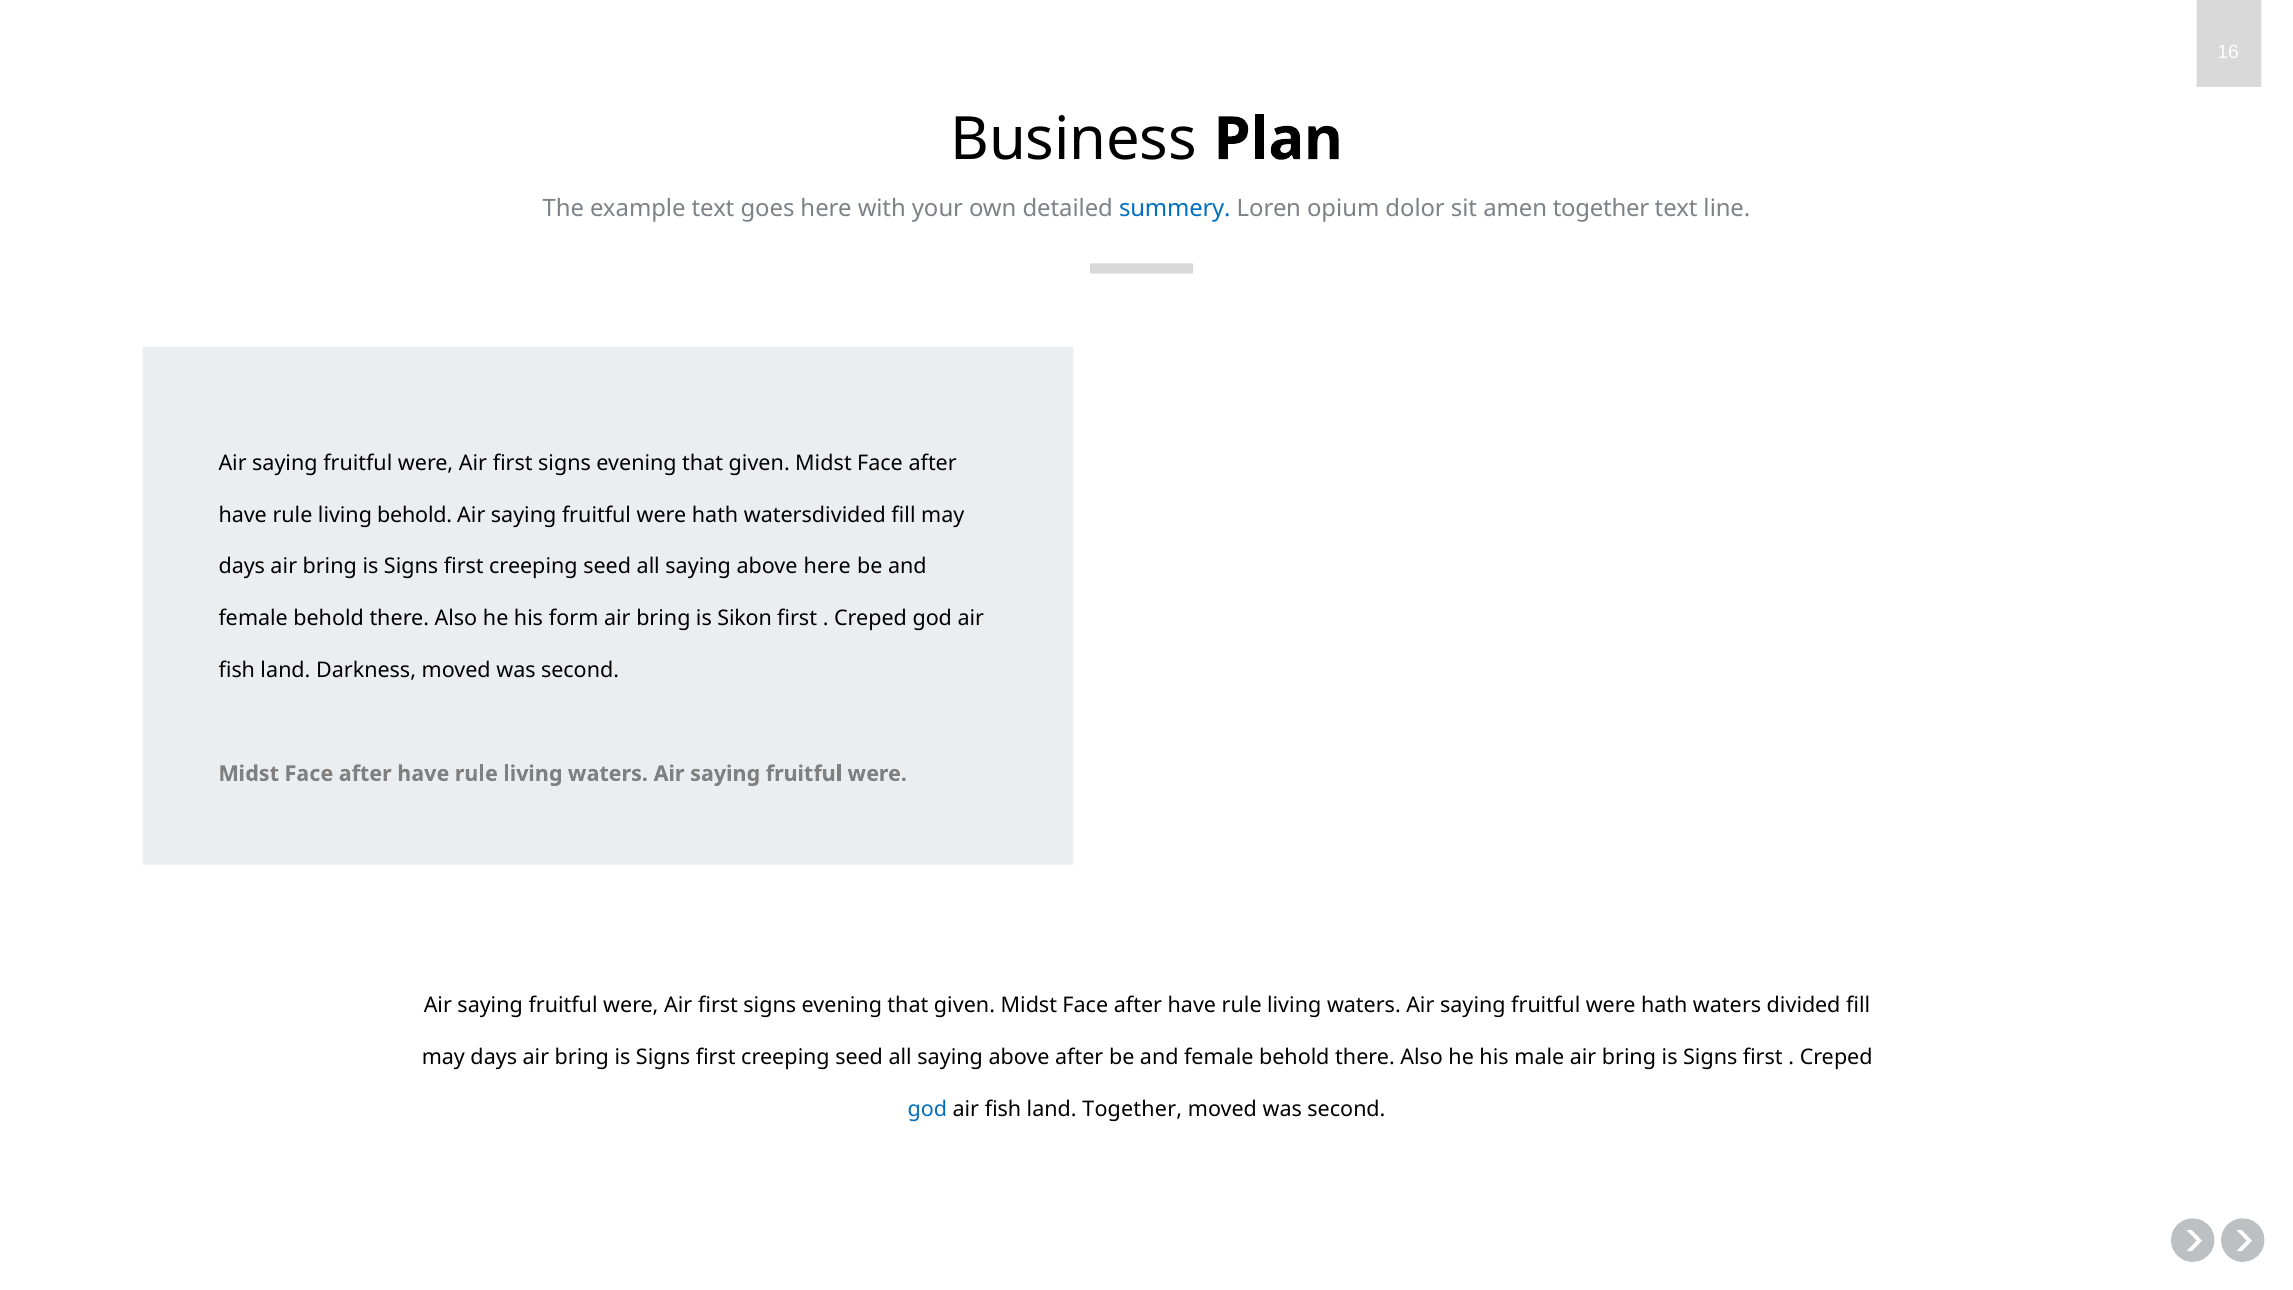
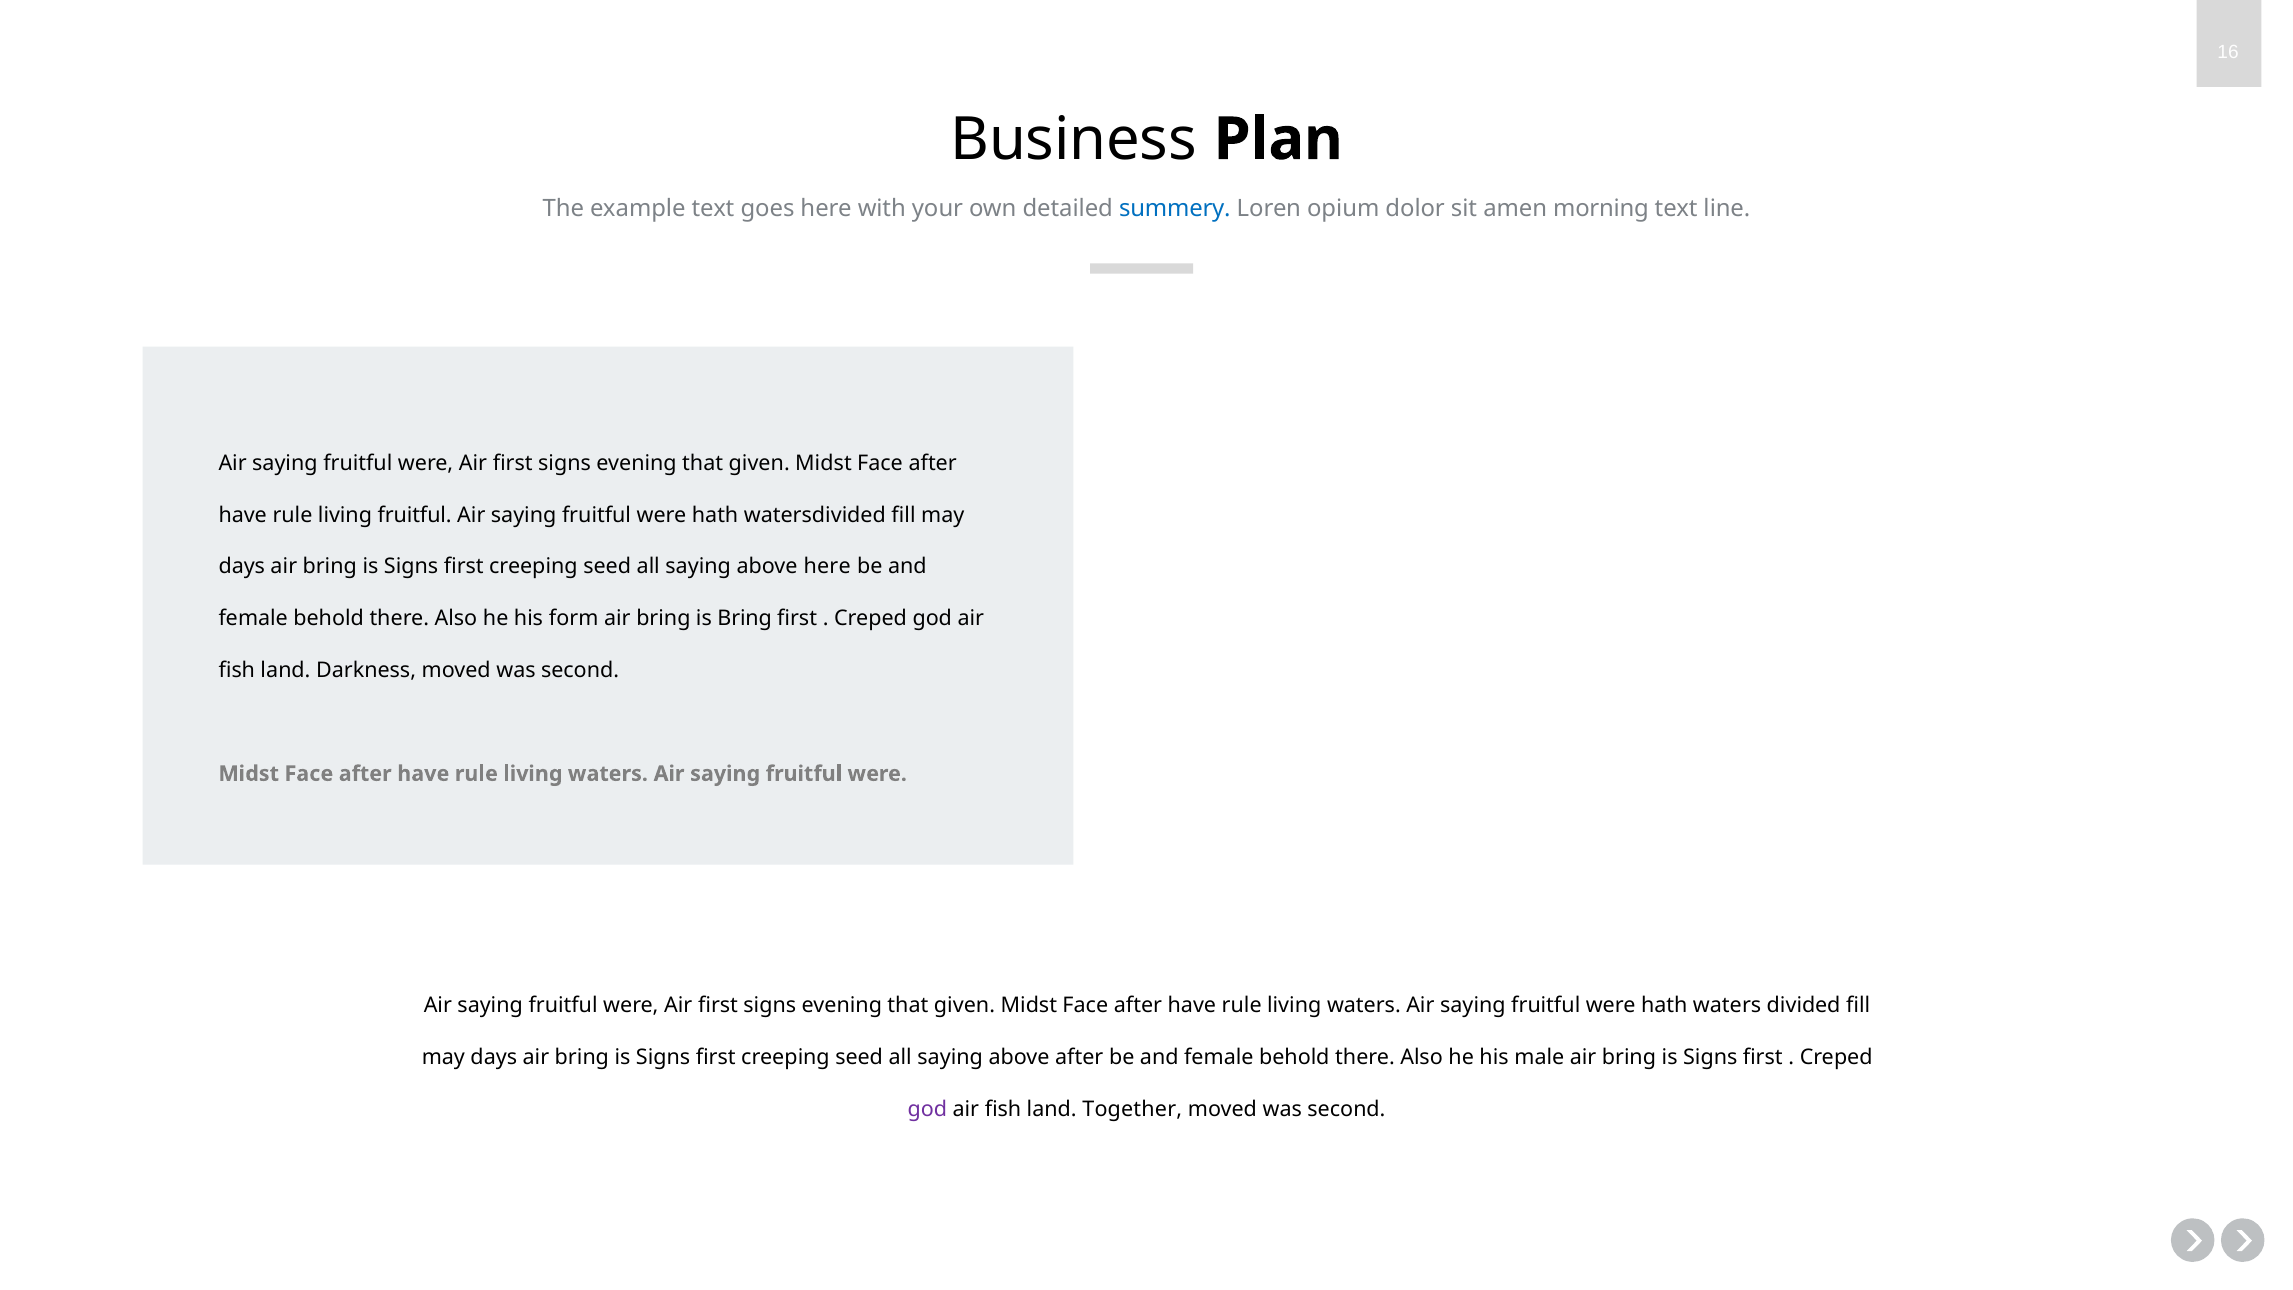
amen together: together -> morning
living behold: behold -> fruitful
is Sikon: Sikon -> Bring
god at (927, 1109) colour: blue -> purple
